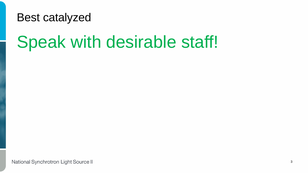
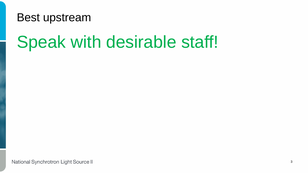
catalyzed: catalyzed -> upstream
